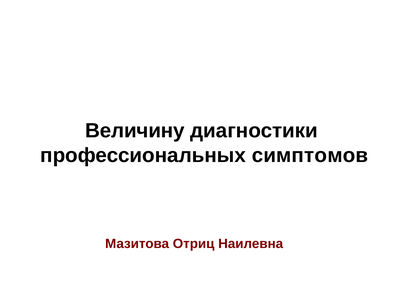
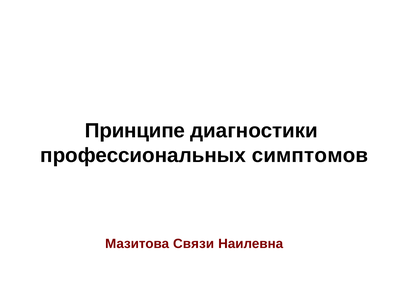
Величину: Величину -> Принципе
Отриц: Отриц -> Связи
